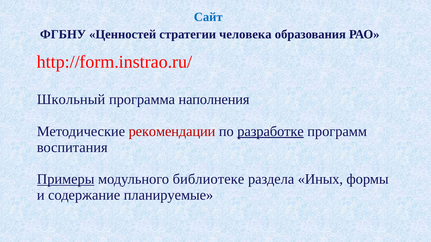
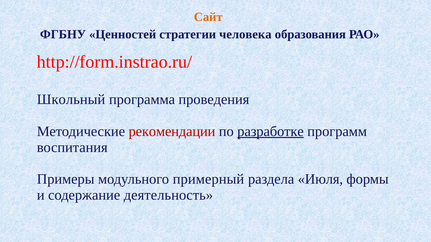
Сайт colour: blue -> orange
наполнения: наполнения -> проведения
Примеры underline: present -> none
библиотеке: библиотеке -> примерный
Иных: Иных -> Июля
планируемые: планируемые -> деятельность
